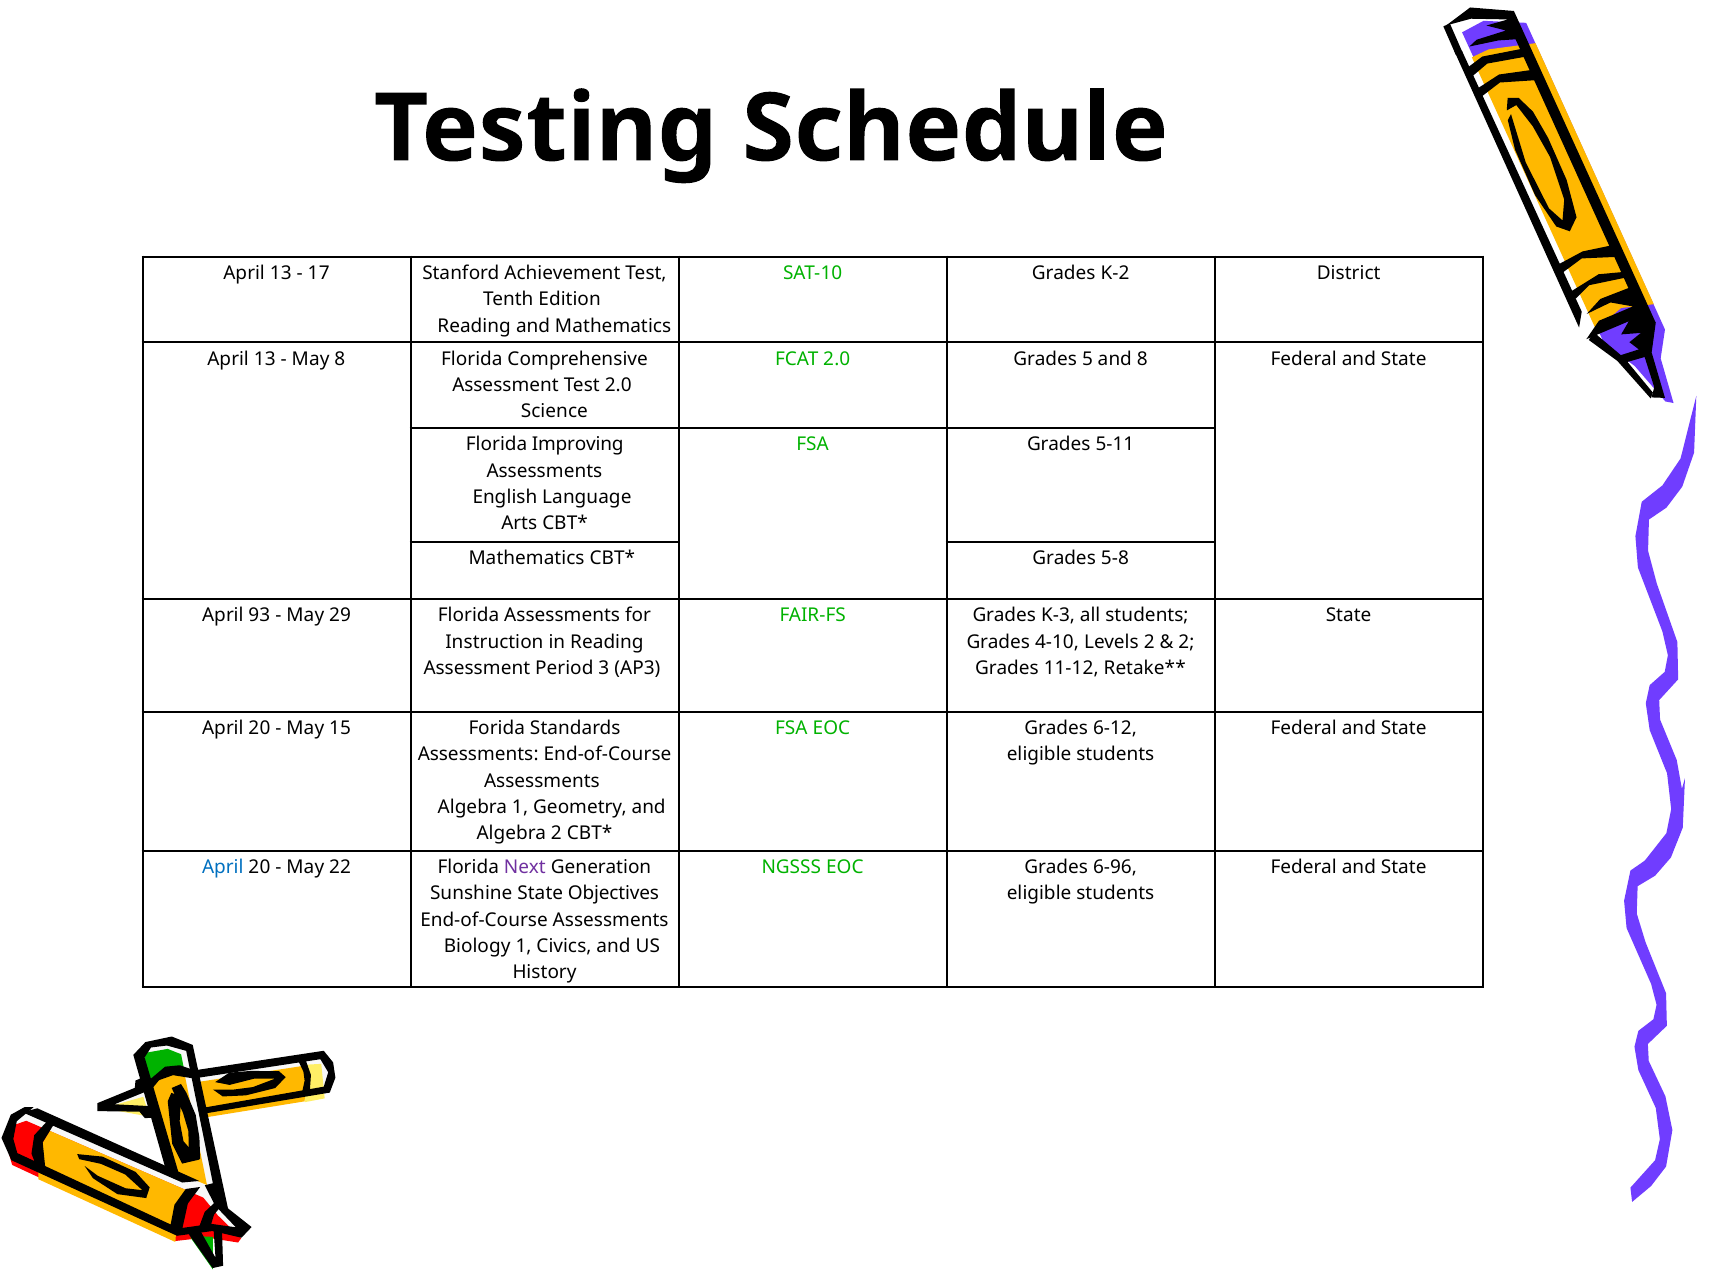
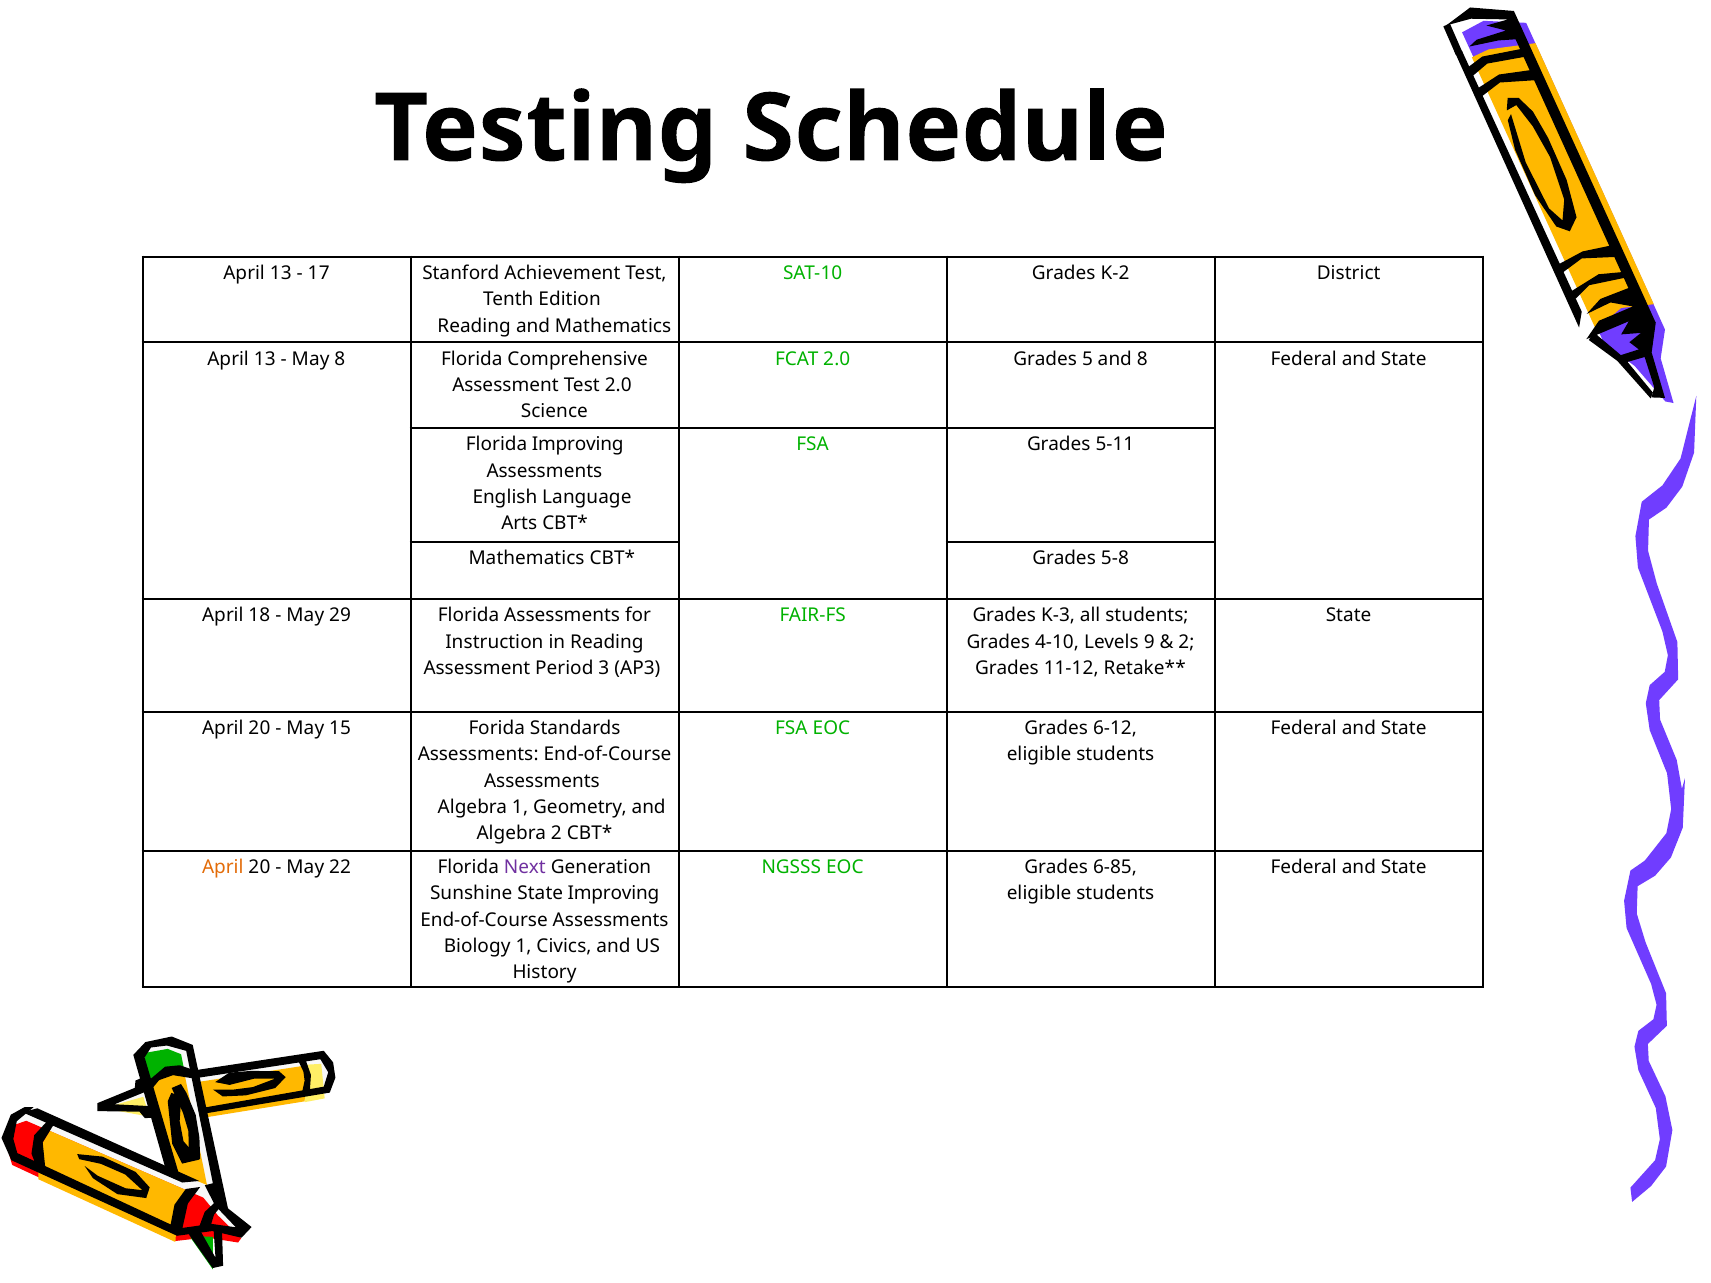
93: 93 -> 18
Levels 2: 2 -> 9
April at (223, 868) colour: blue -> orange
6-96: 6-96 -> 6-85
State Objectives: Objectives -> Improving
